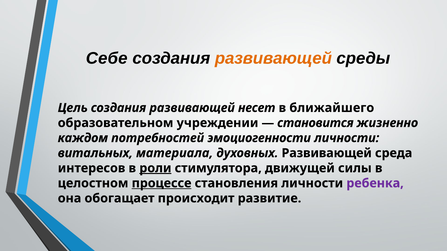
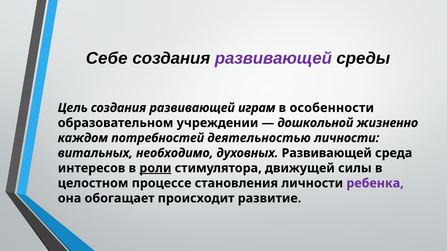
развивающей at (273, 58) colour: orange -> purple
несет: несет -> играм
ближайшего: ближайшего -> особенности
становится: становится -> дошкольной
эмоциогенности: эмоциогенности -> деятельностью
материала: материала -> необходимо
процессе underline: present -> none
